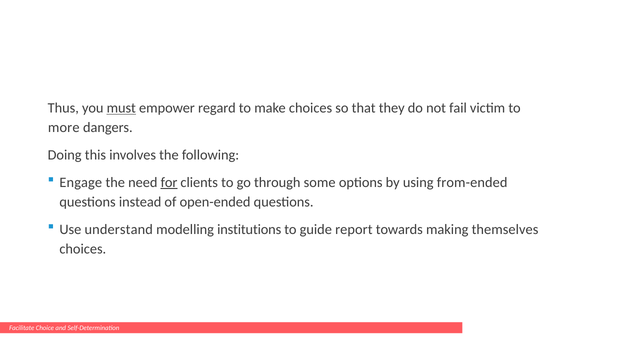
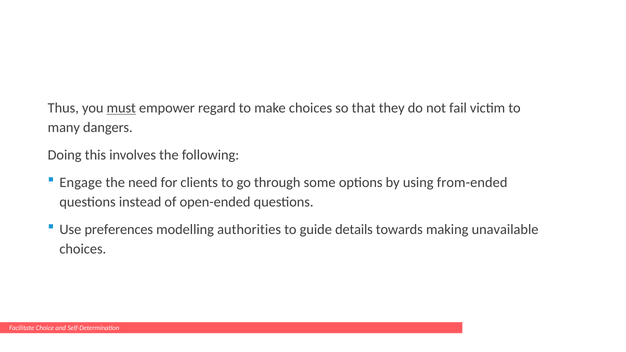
more: more -> many
for underline: present -> none
understand: understand -> preferences
institutions: institutions -> authorities
report: report -> details
themselves: themselves -> unavailable
